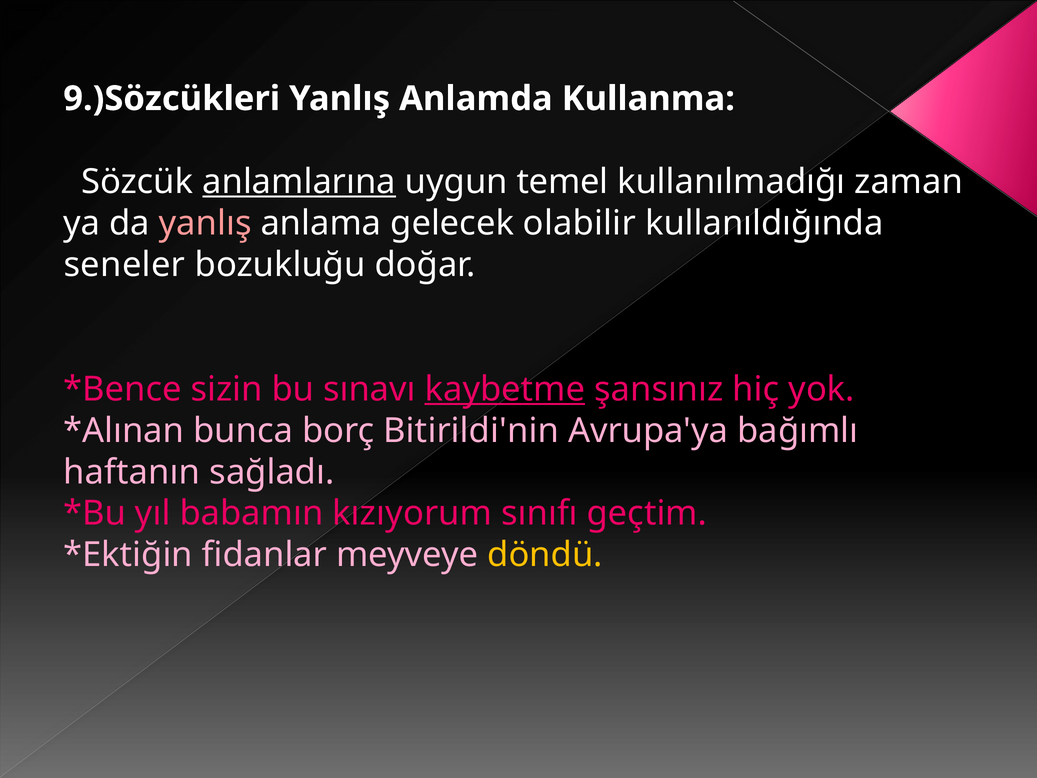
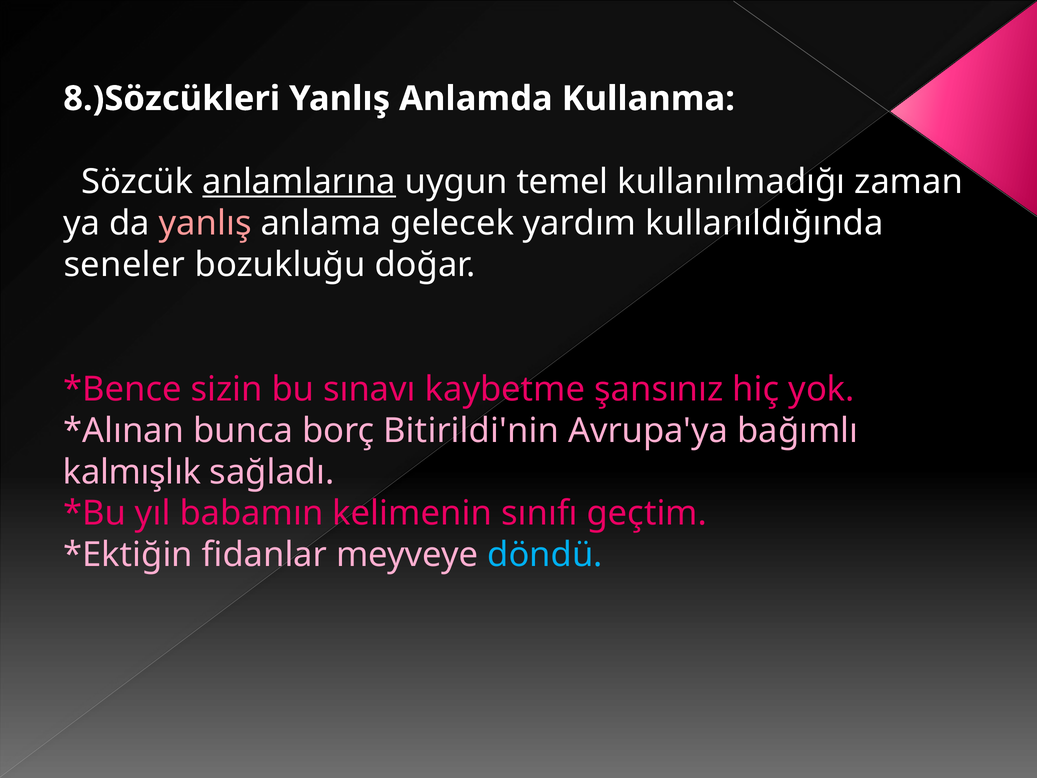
9.)Sözcükleri: 9.)Sözcükleri -> 8.)Sözcükleri
olabilir: olabilir -> yardım
kaybetme underline: present -> none
haftanın: haftanın -> kalmışlık
kızıyorum: kızıyorum -> kelimenin
döndü colour: yellow -> light blue
